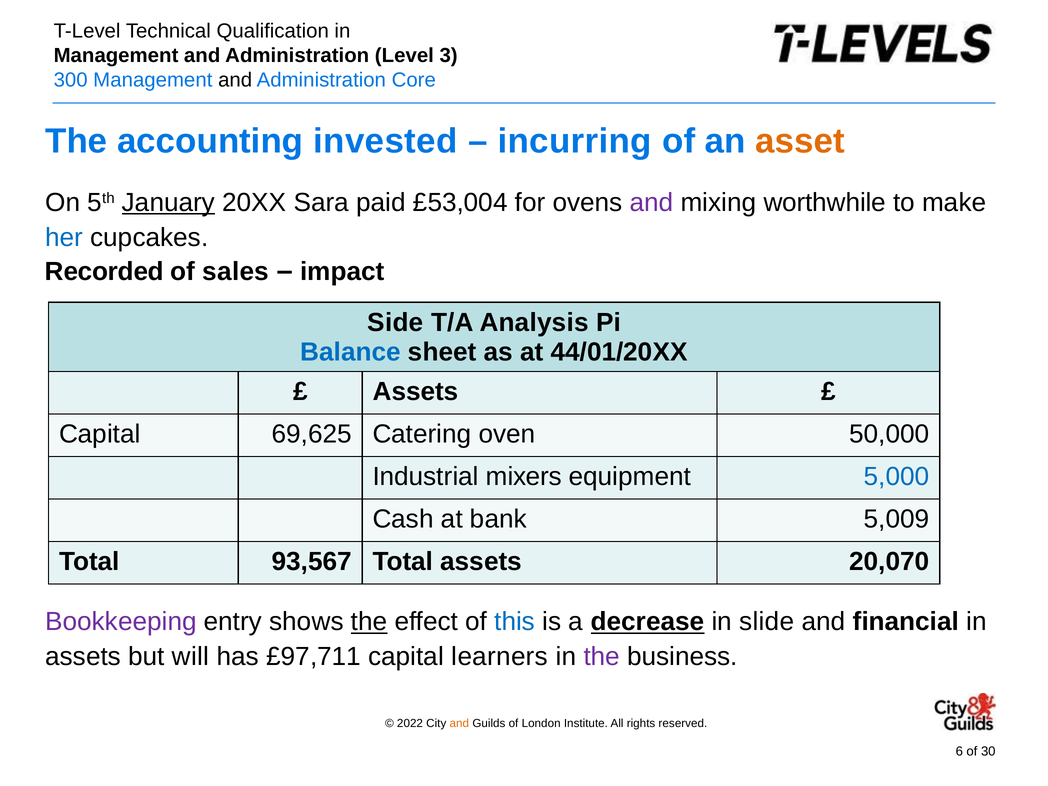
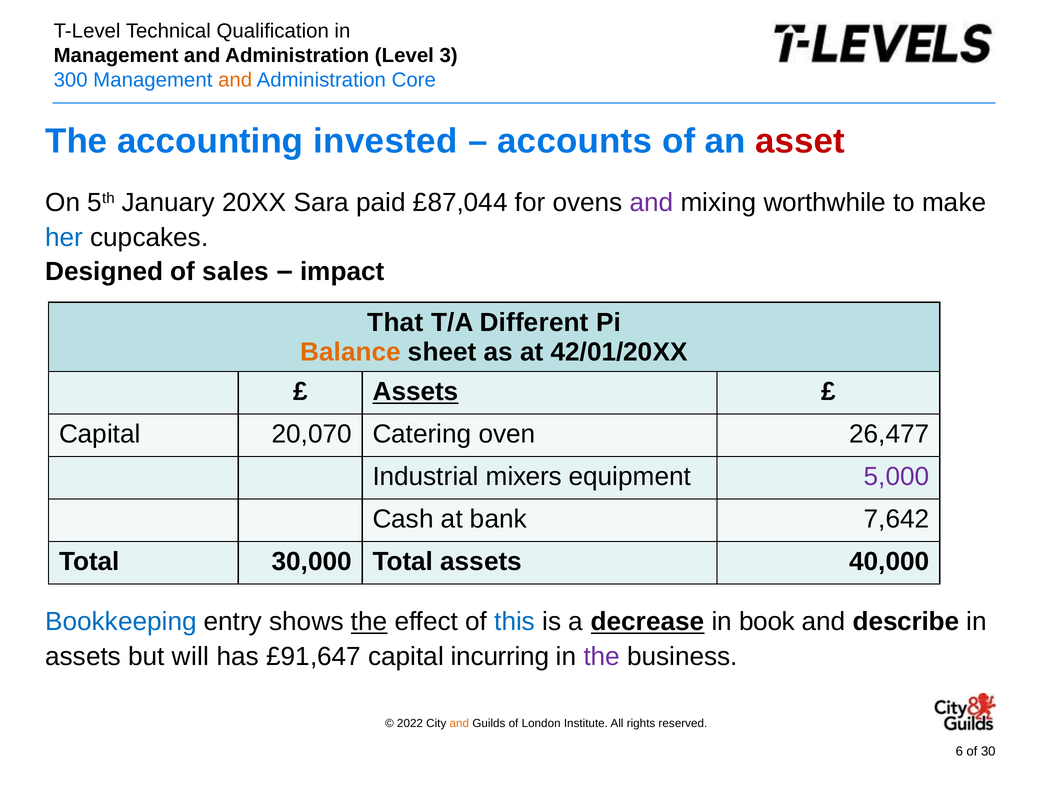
and at (235, 80) colour: black -> orange
incurring: incurring -> accounts
asset colour: orange -> red
January underline: present -> none
£53,004: £53,004 -> £87,044
Recorded: Recorded -> Designed
Side: Side -> That
Analysis: Analysis -> Different
Balance colour: blue -> orange
44/01/20XX: 44/01/20XX -> 42/01/20XX
Assets at (416, 392) underline: none -> present
69,625: 69,625 -> 20,070
50,000: 50,000 -> 26,477
5,000 colour: blue -> purple
5,009: 5,009 -> 7,642
93,567: 93,567 -> 30,000
20,070: 20,070 -> 40,000
Bookkeeping colour: purple -> blue
slide: slide -> book
financial: financial -> describe
£97,711: £97,711 -> £91,647
learners: learners -> incurring
